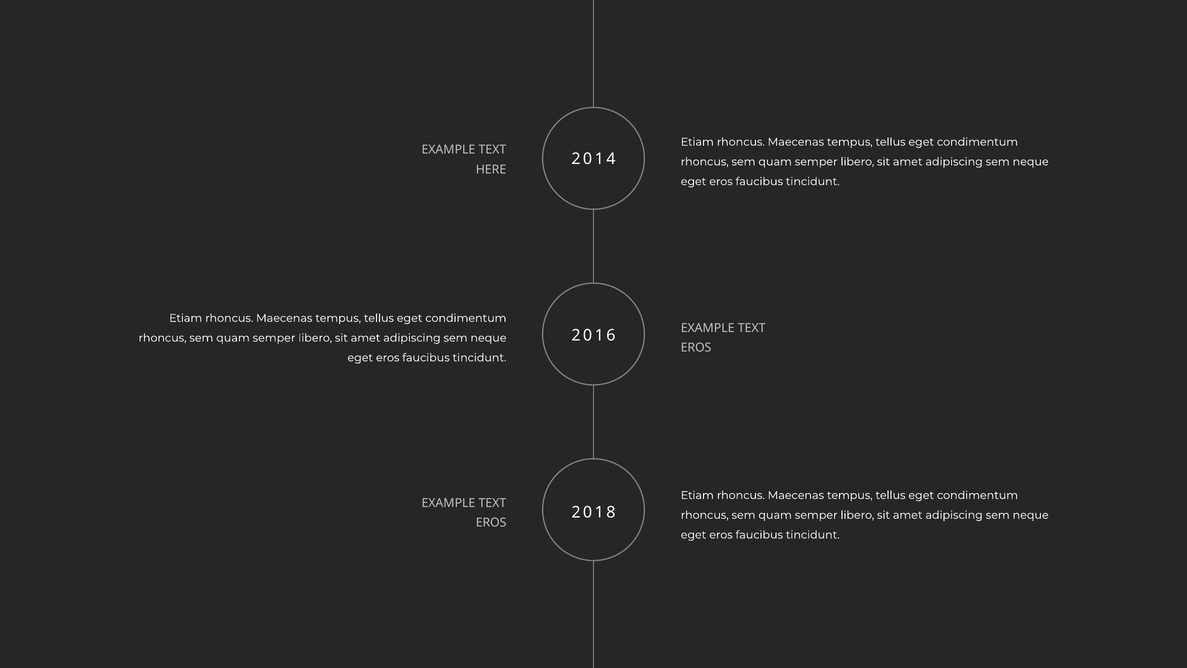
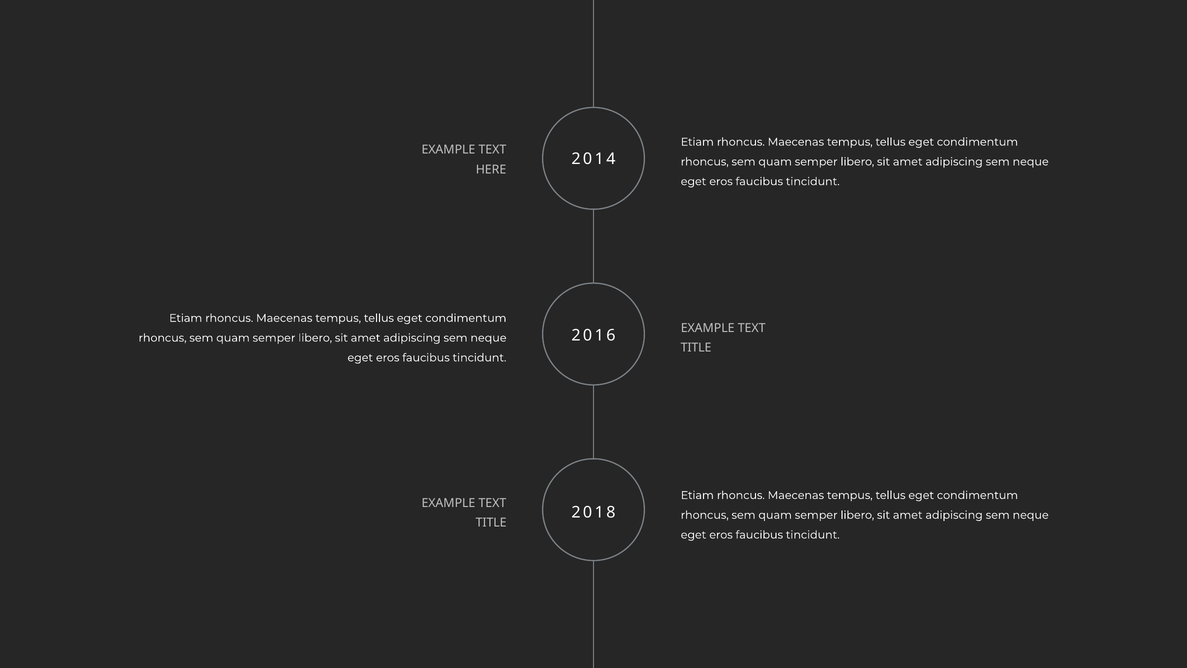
EROS at (696, 348): EROS -> TITLE
EROS at (491, 523): EROS -> TITLE
